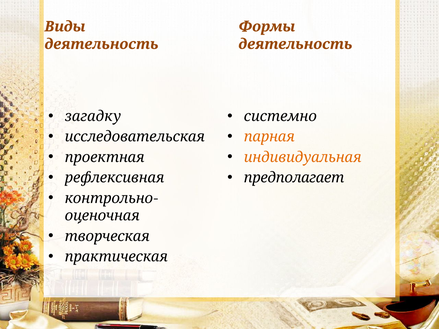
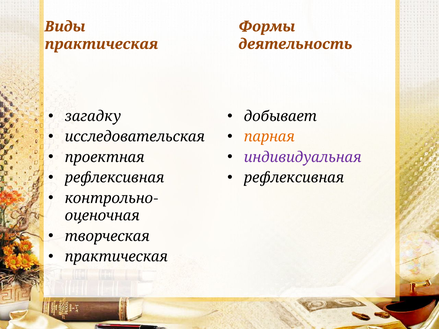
деятельность at (102, 44): деятельность -> практическая
системно: системно -> добывает
индивидуальная colour: orange -> purple
предполагает at (294, 178): предполагает -> рефлексивная
